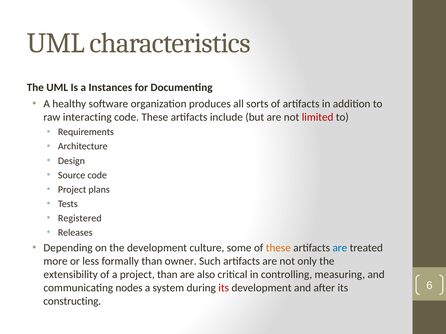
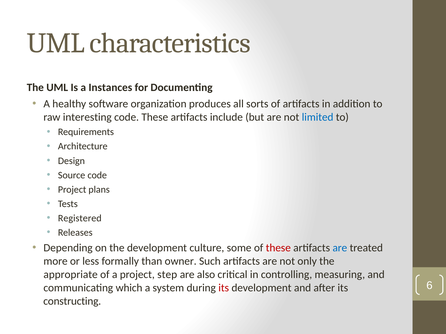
interacting: interacting -> interesting
limited colour: red -> blue
these at (278, 248) colour: orange -> red
extensibility: extensibility -> appropriate
project than: than -> step
nodes: nodes -> which
